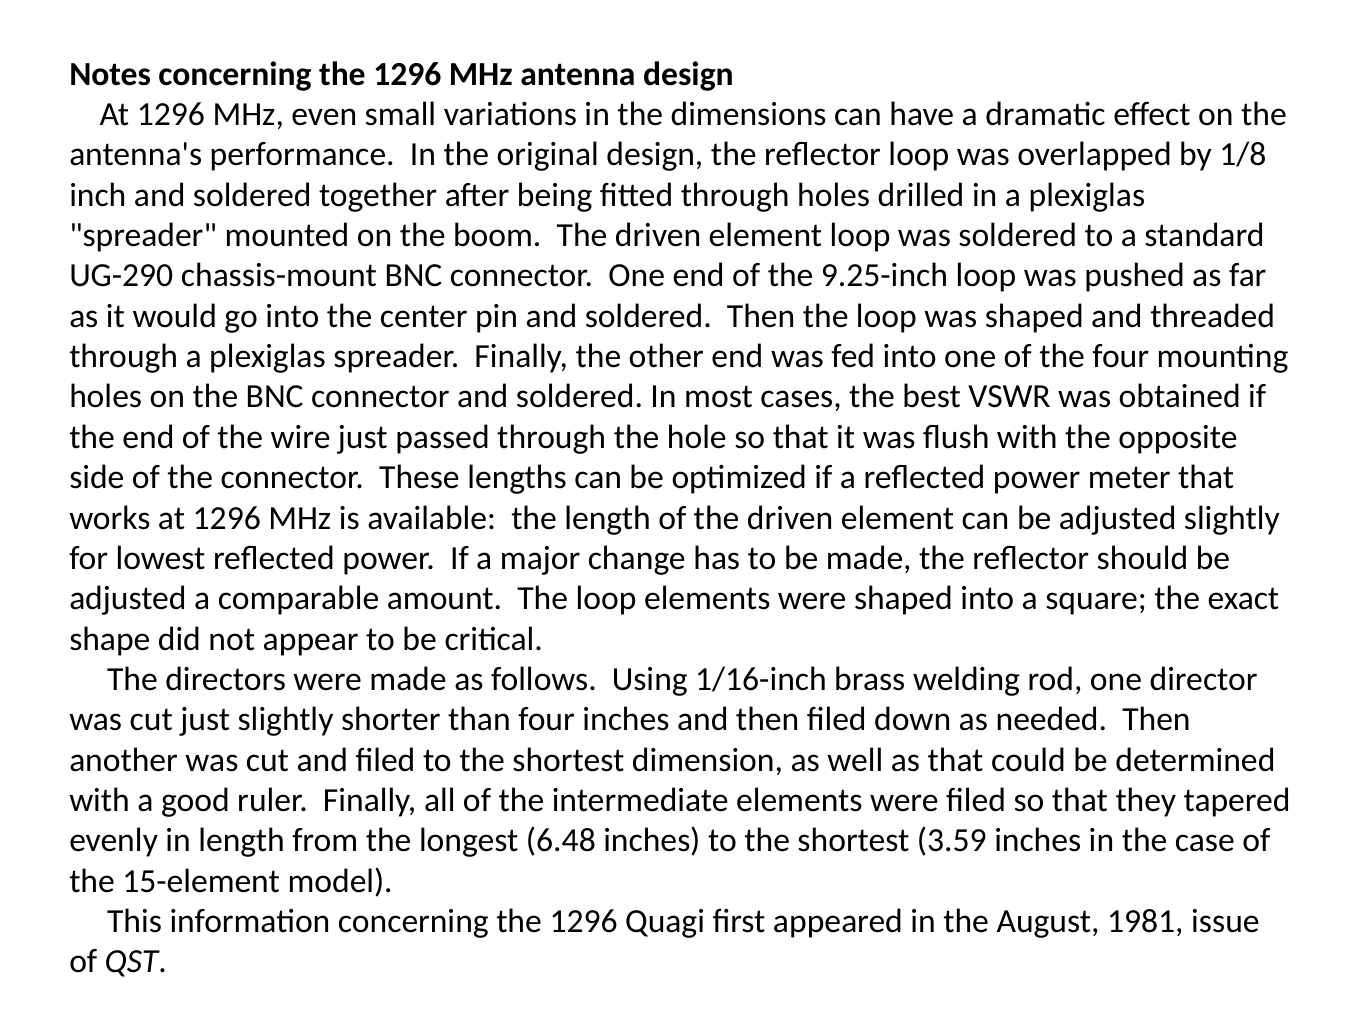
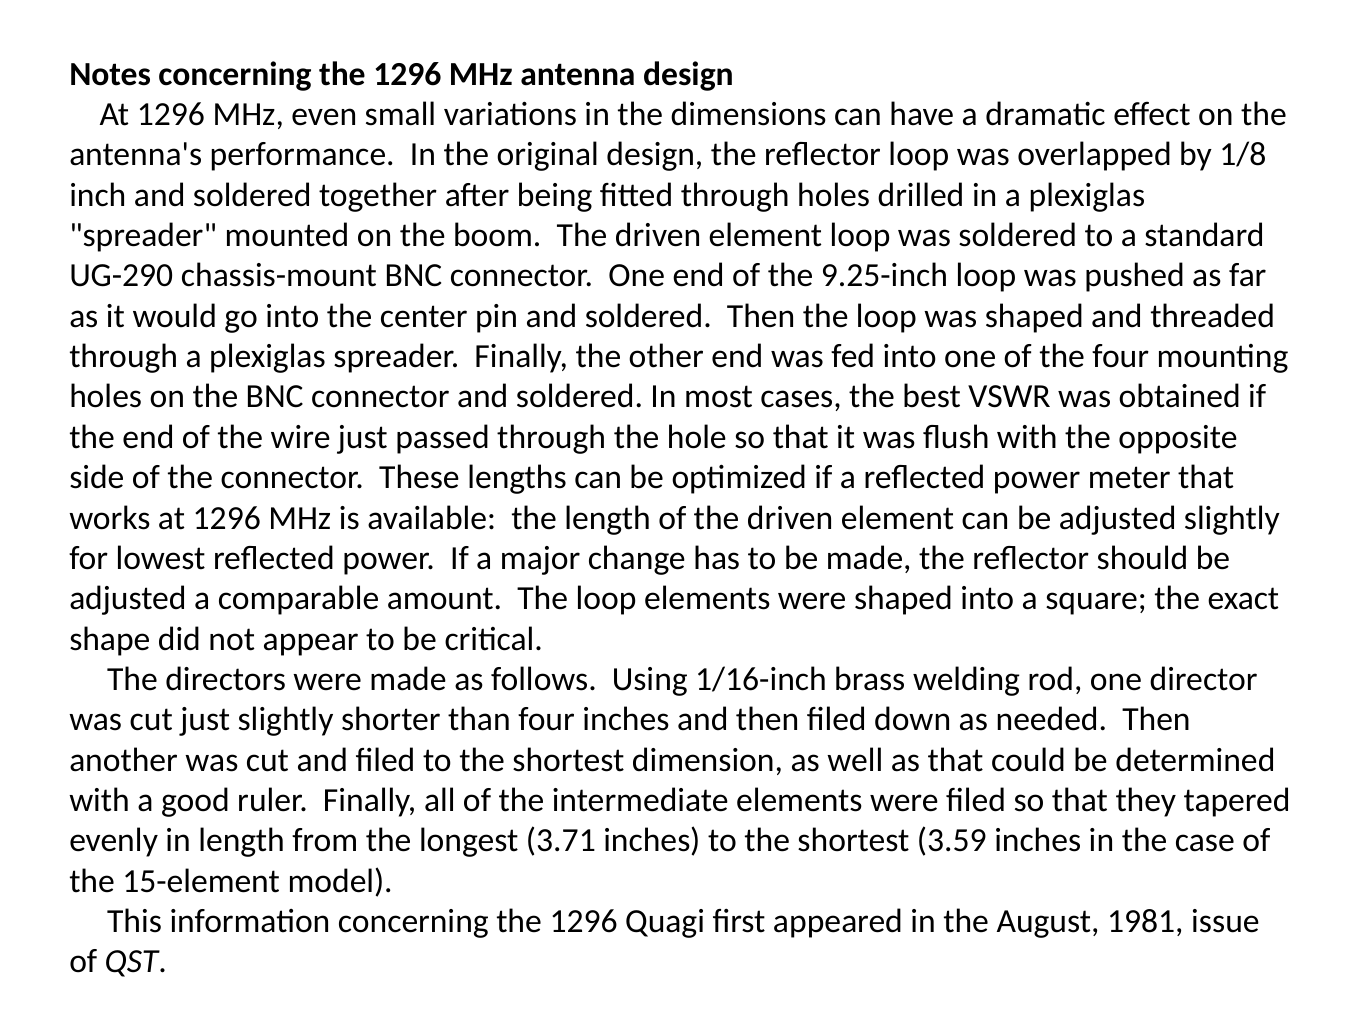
6.48: 6.48 -> 3.71
